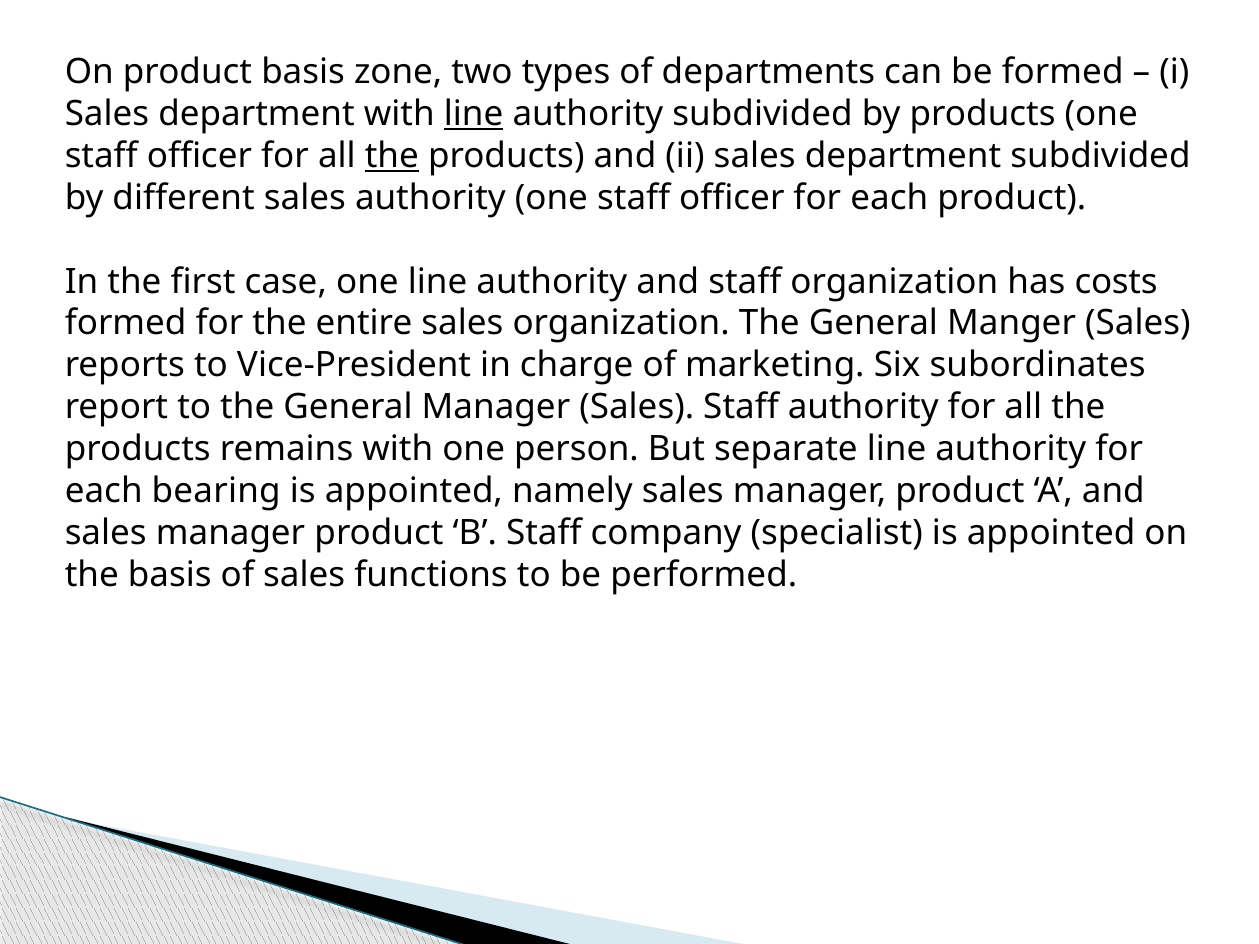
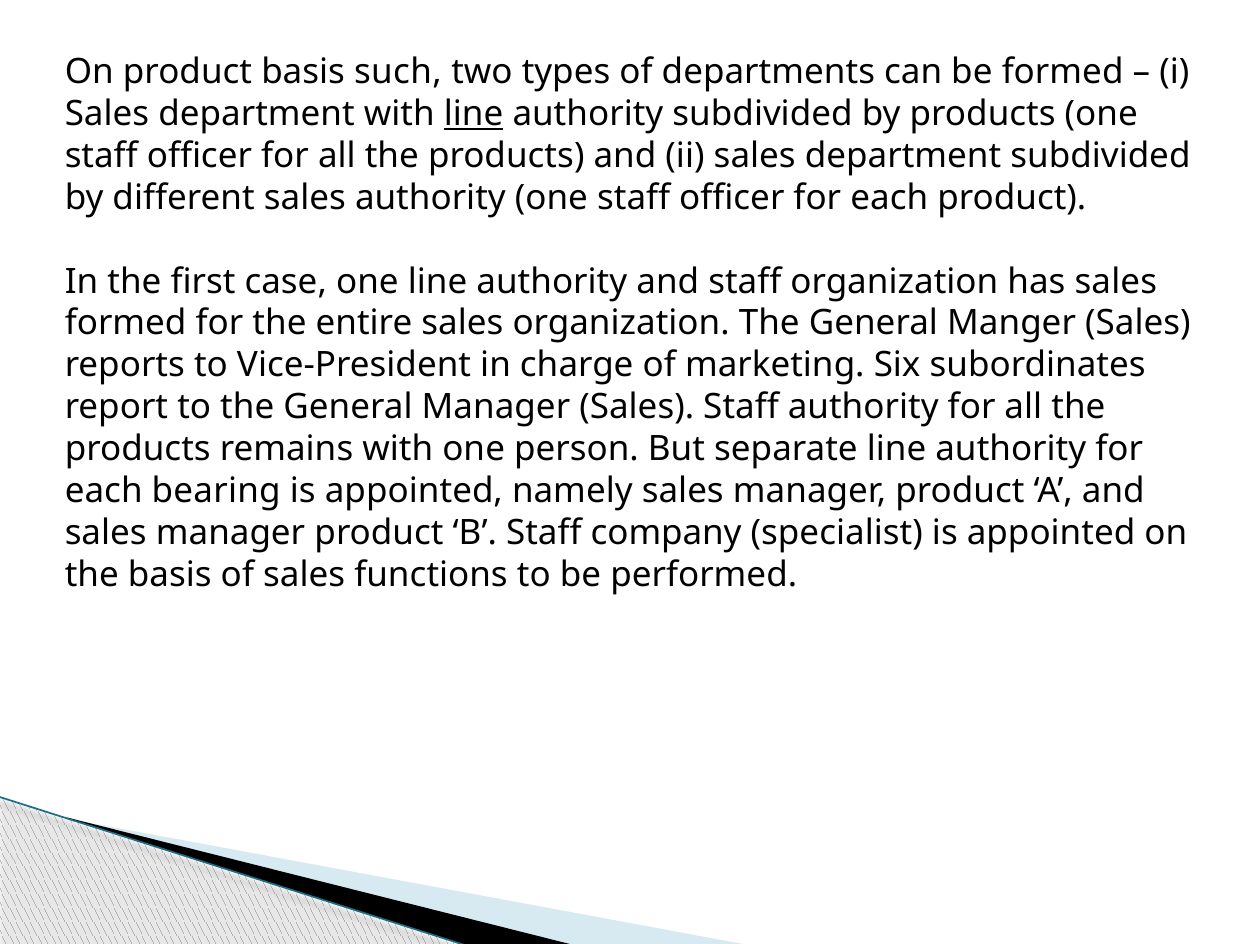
zone: zone -> such
the at (392, 156) underline: present -> none
has costs: costs -> sales
